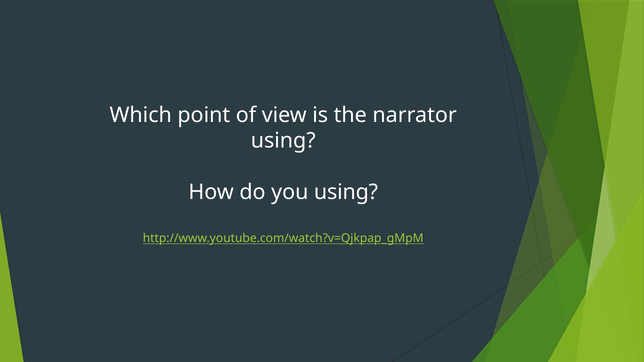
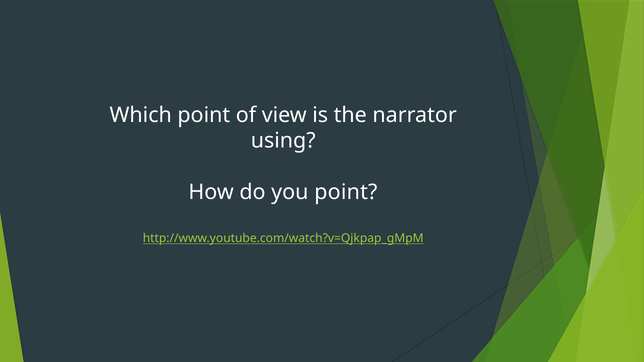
you using: using -> point
